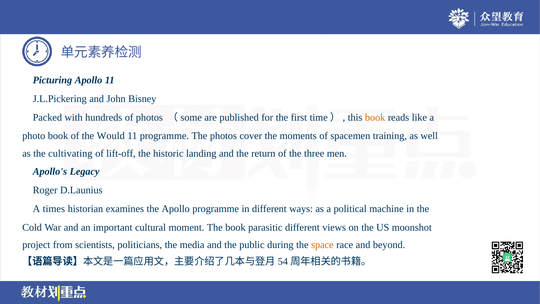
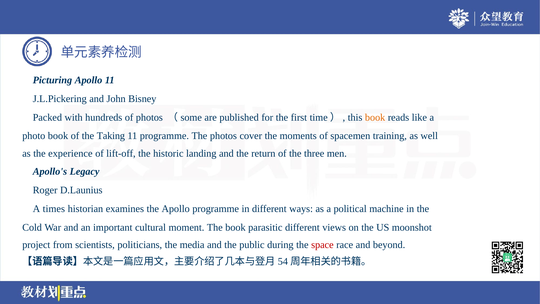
Would: Would -> Taking
cultivating: cultivating -> experience
space colour: orange -> red
